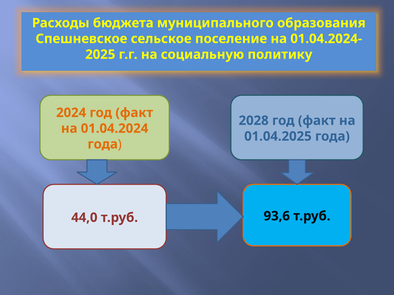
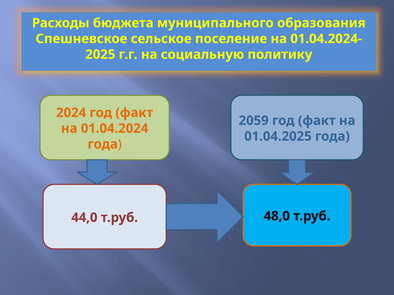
2028: 2028 -> 2059
93,6: 93,6 -> 48,0
